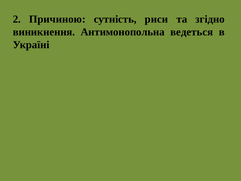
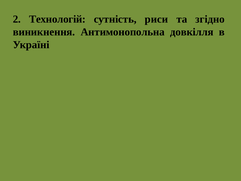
Причиною: Причиною -> Технологій
ведеться: ведеться -> довкілля
